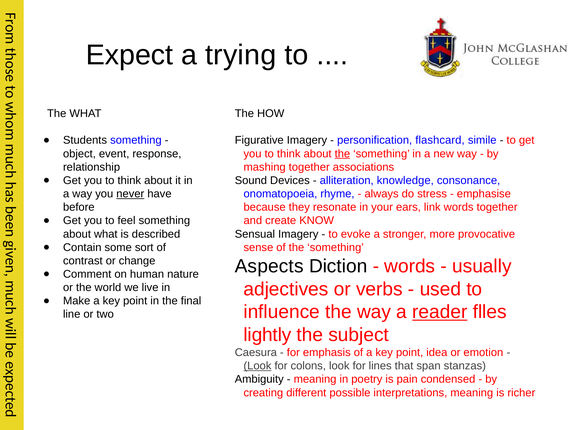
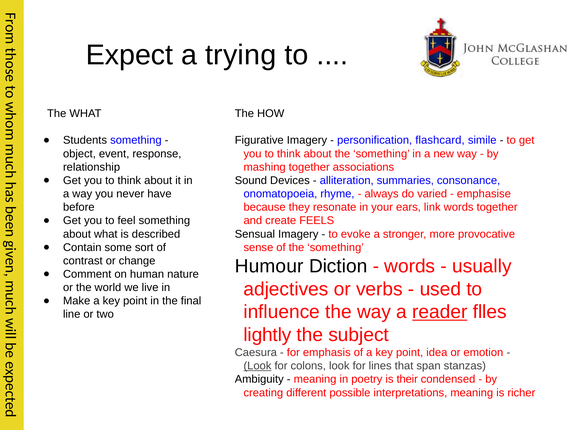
the at (342, 154) underline: present -> none
knowledge: knowledge -> summaries
never underline: present -> none
stress: stress -> varied
KNOW: KNOW -> FEELS
Aspects: Aspects -> Humour
pain: pain -> their
